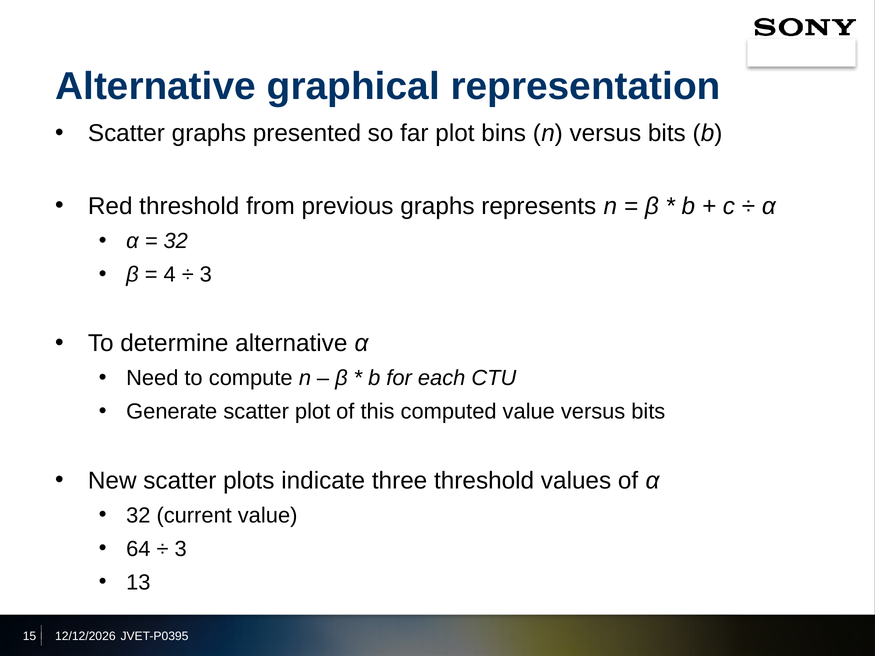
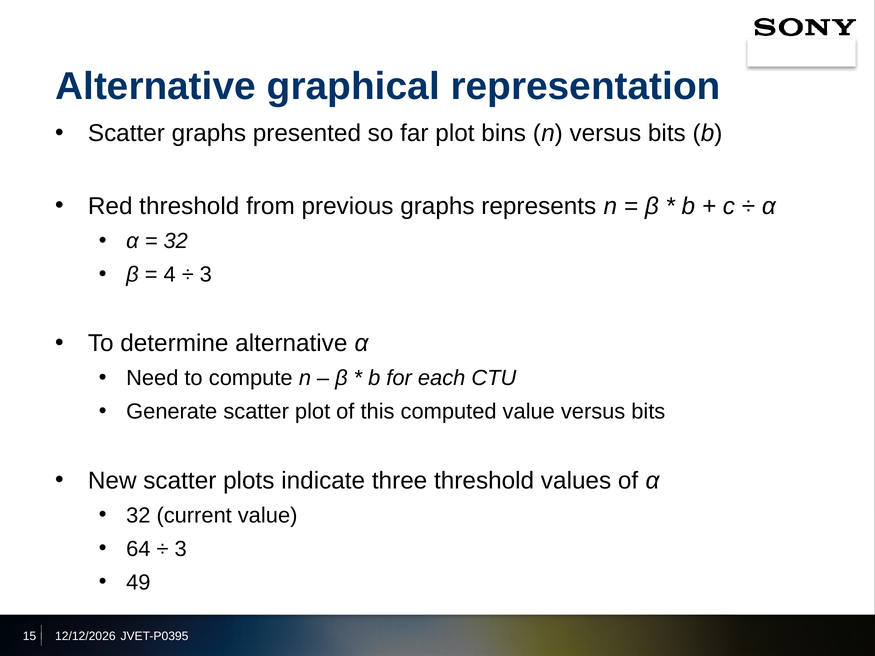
13: 13 -> 49
